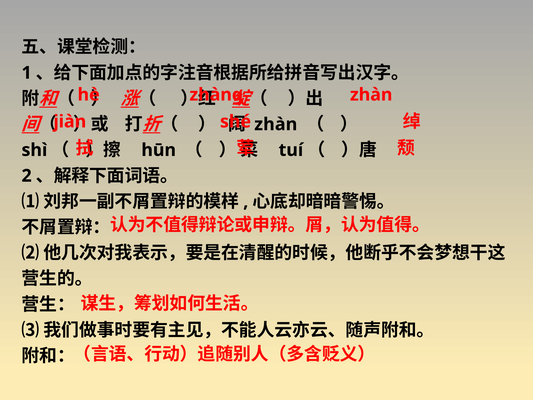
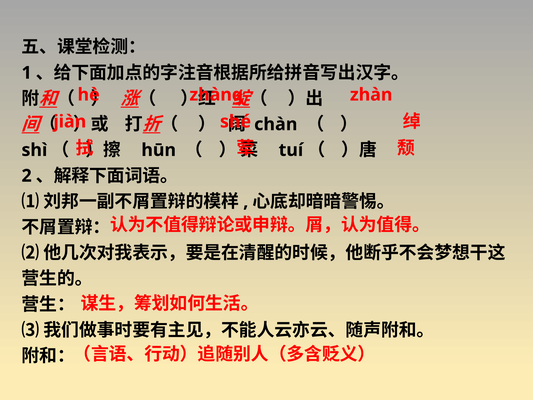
zhàn at (276, 124): zhàn -> chàn
